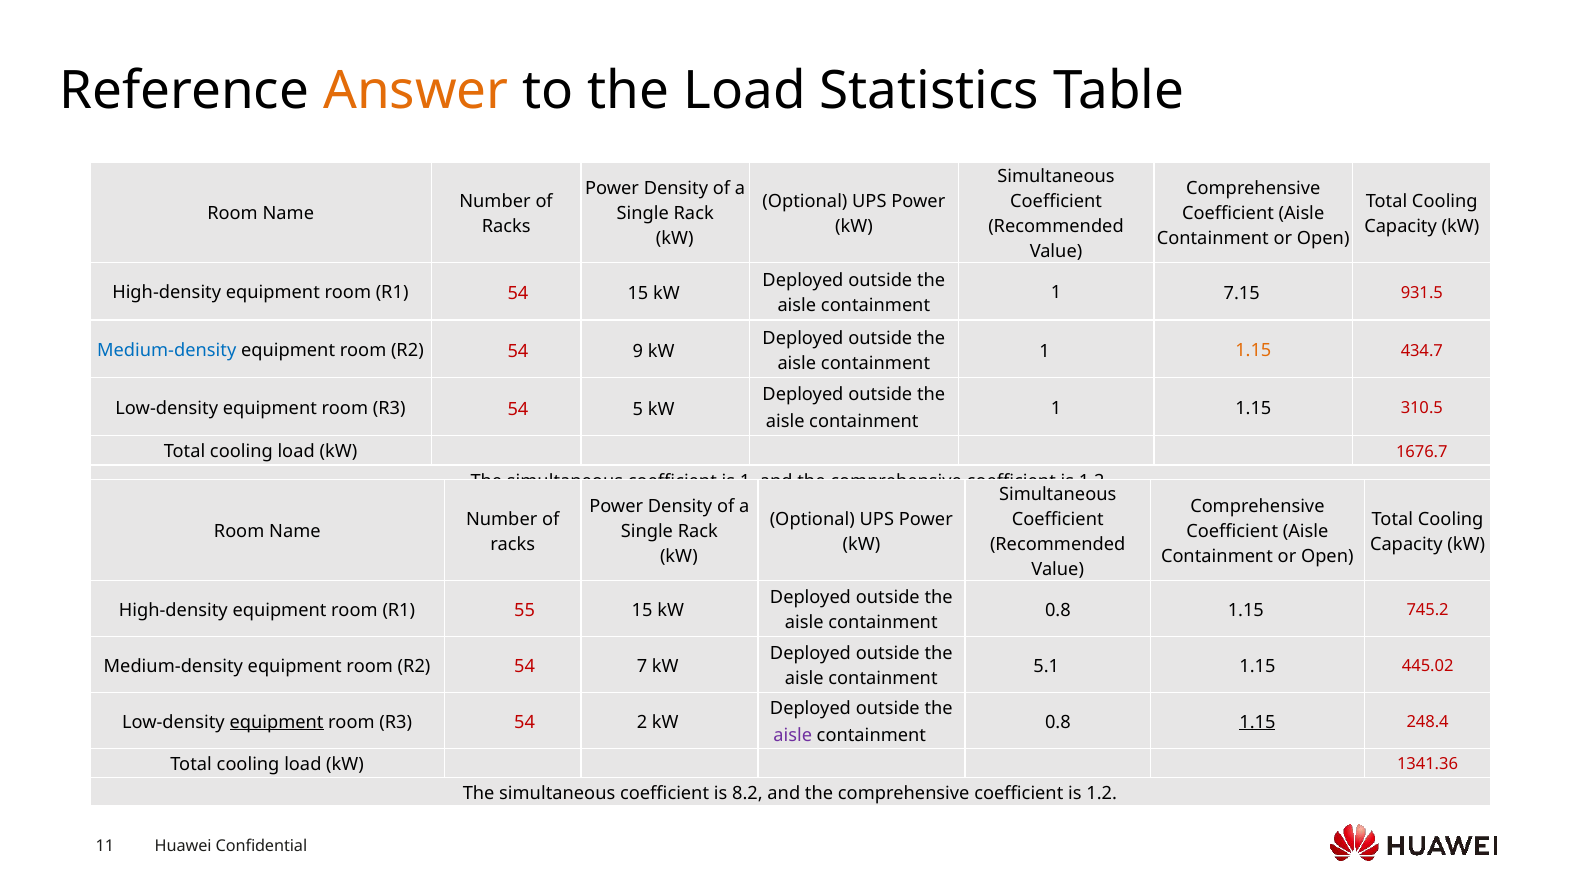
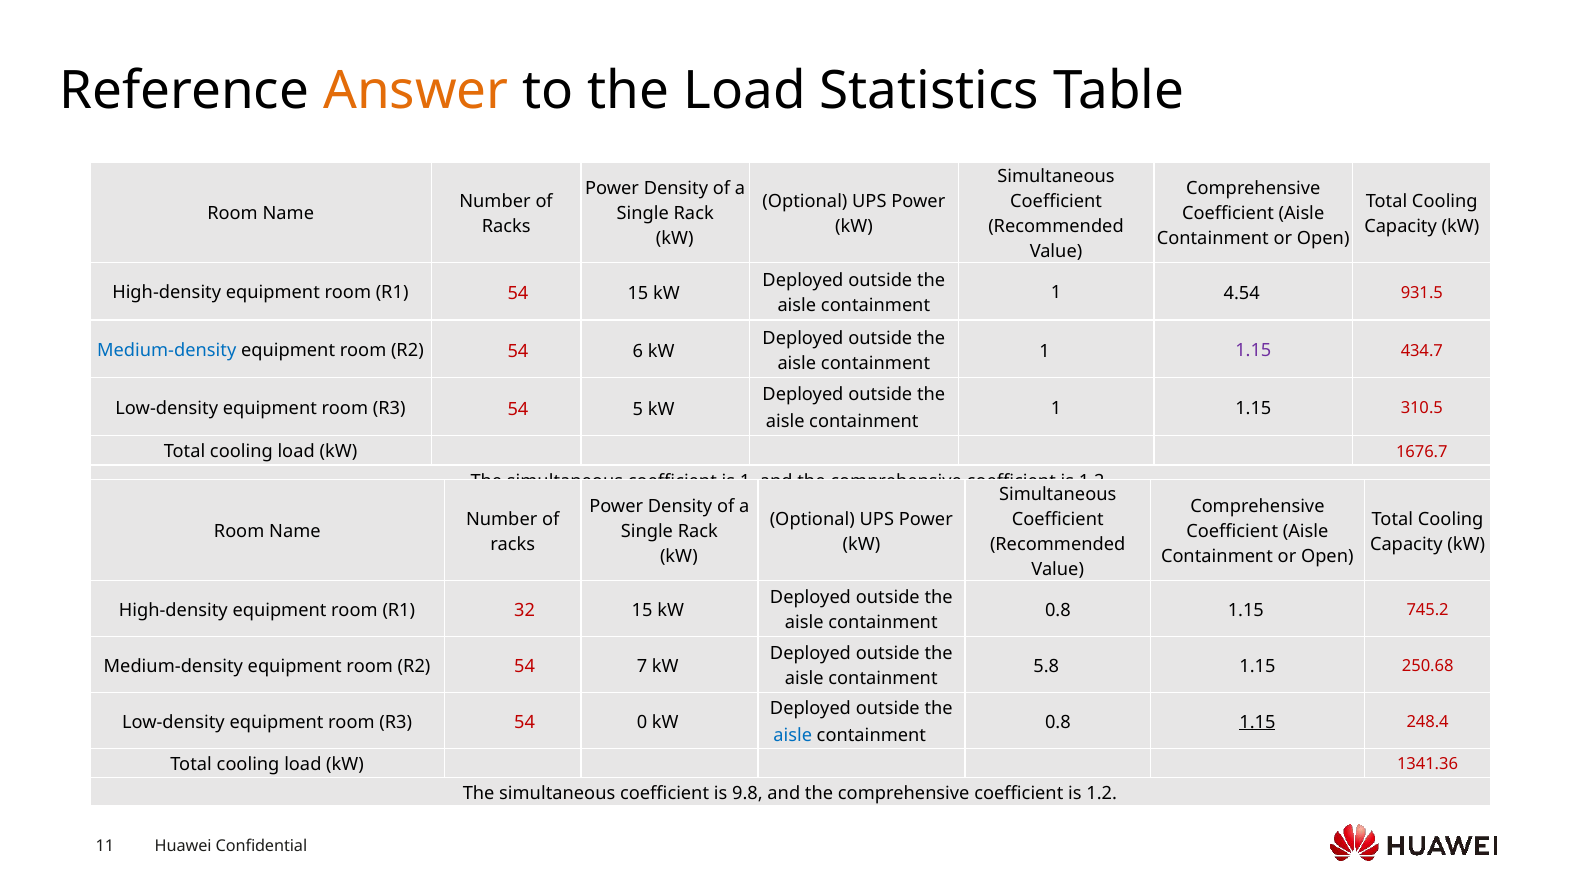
7.15: 7.15 -> 4.54
9: 9 -> 6
1.15 at (1253, 351) colour: orange -> purple
55: 55 -> 32
5.1: 5.1 -> 5.8
445.02: 445.02 -> 250.68
equipment at (277, 722) underline: present -> none
2: 2 -> 0
aisle at (793, 735) colour: purple -> blue
8.2: 8.2 -> 9.8
